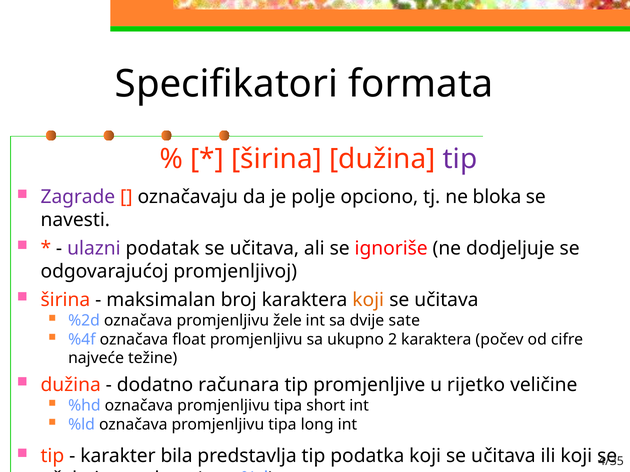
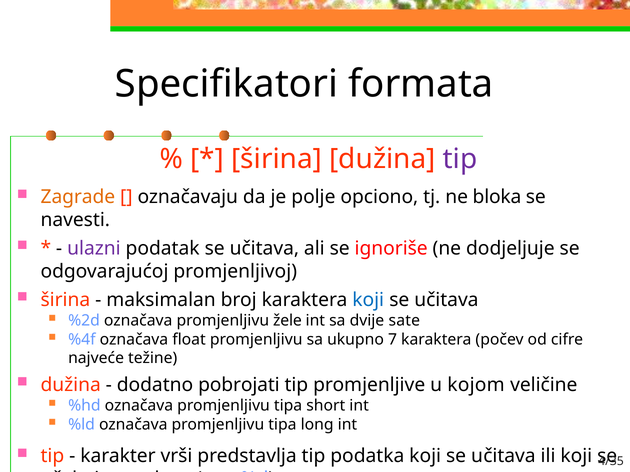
Zagrade colour: purple -> orange
koji at (368, 300) colour: orange -> blue
2: 2 -> 7
računara: računara -> pobrojati
rijetko: rijetko -> kojom
bila: bila -> vrši
